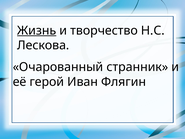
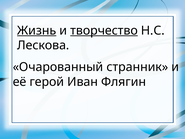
творчество underline: none -> present
